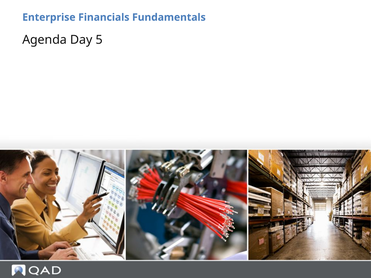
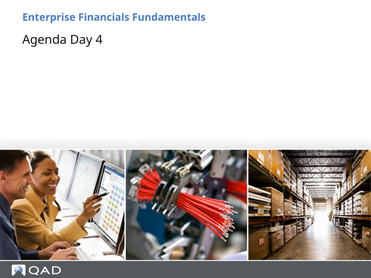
5: 5 -> 4
